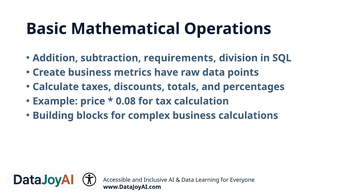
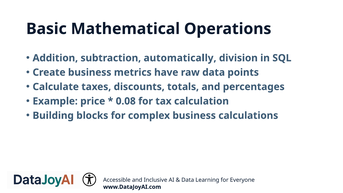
requirements: requirements -> automatically
